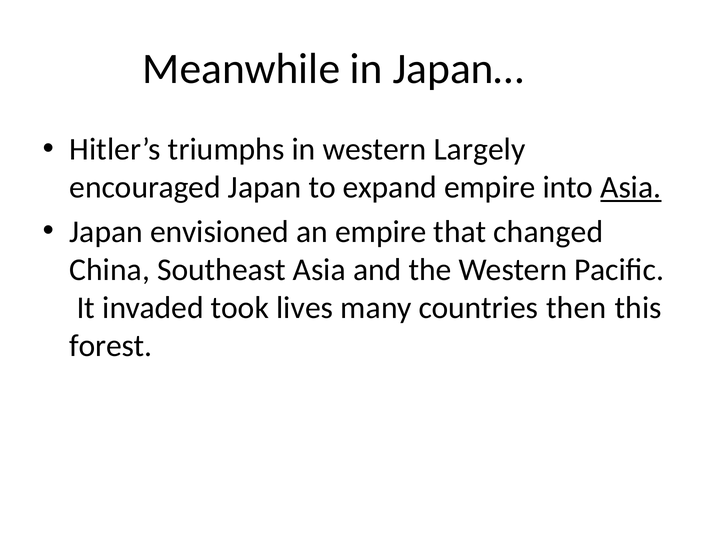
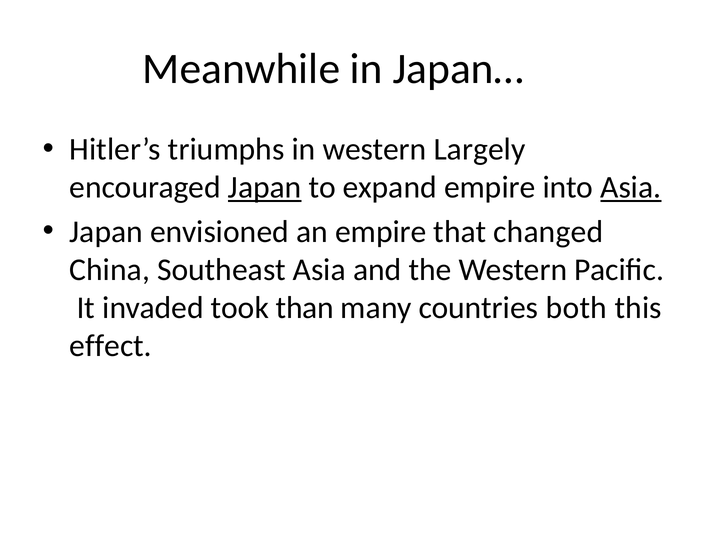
Japan at (265, 187) underline: none -> present
lives: lives -> than
then: then -> both
forest: forest -> effect
